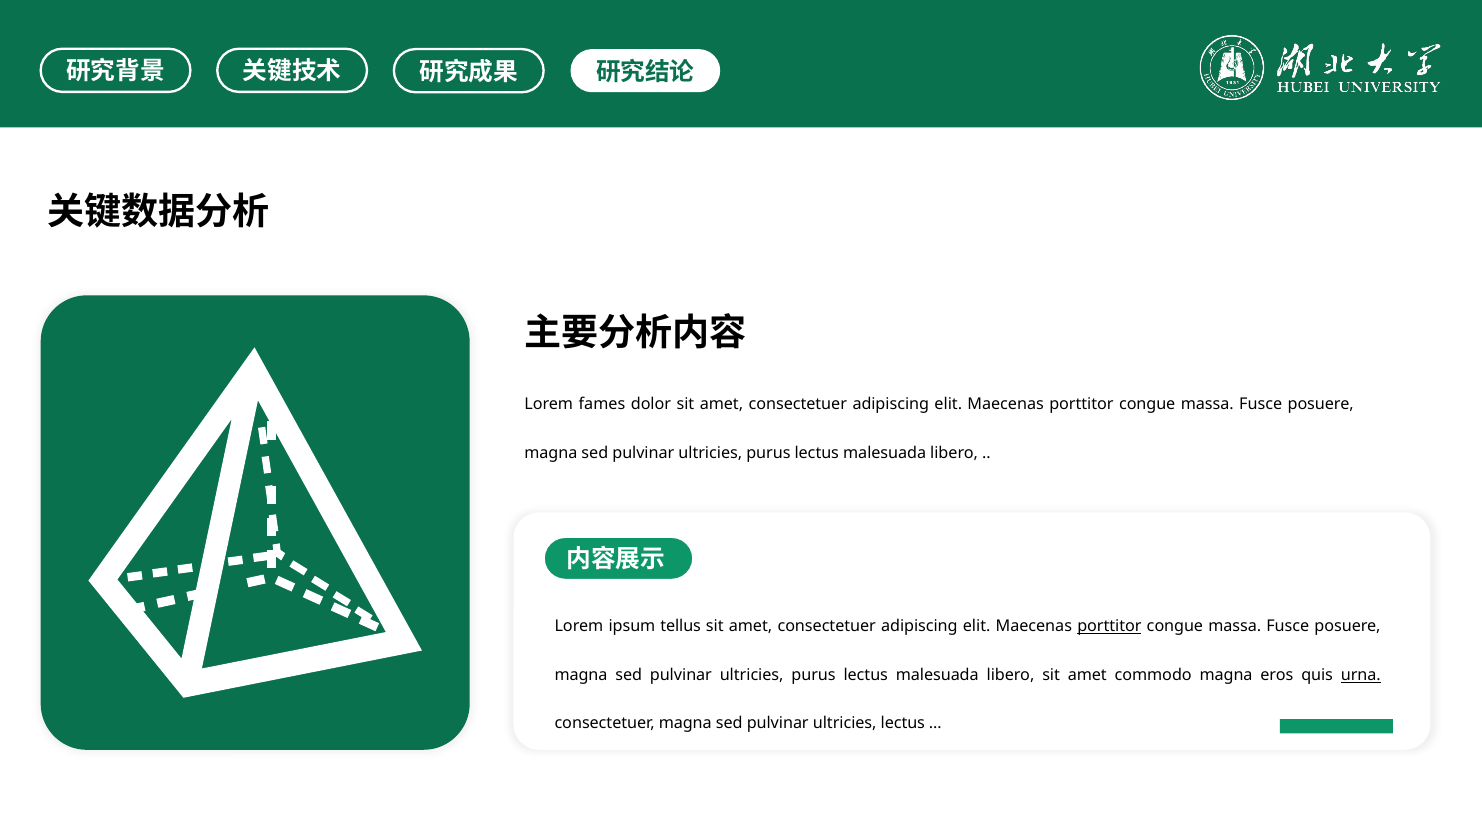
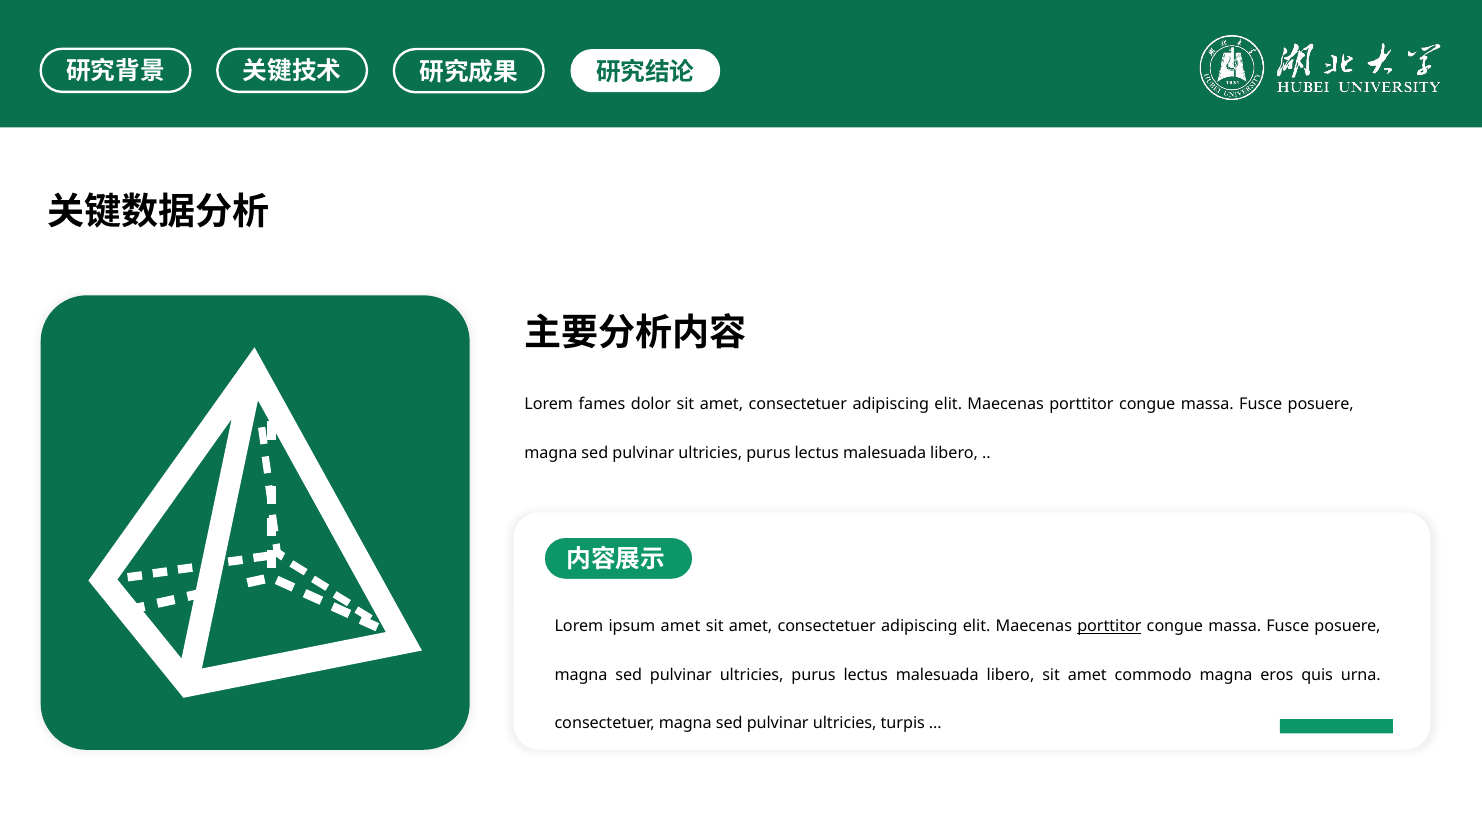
ipsum tellus: tellus -> amet
urna underline: present -> none
ultricies lectus: lectus -> turpis
